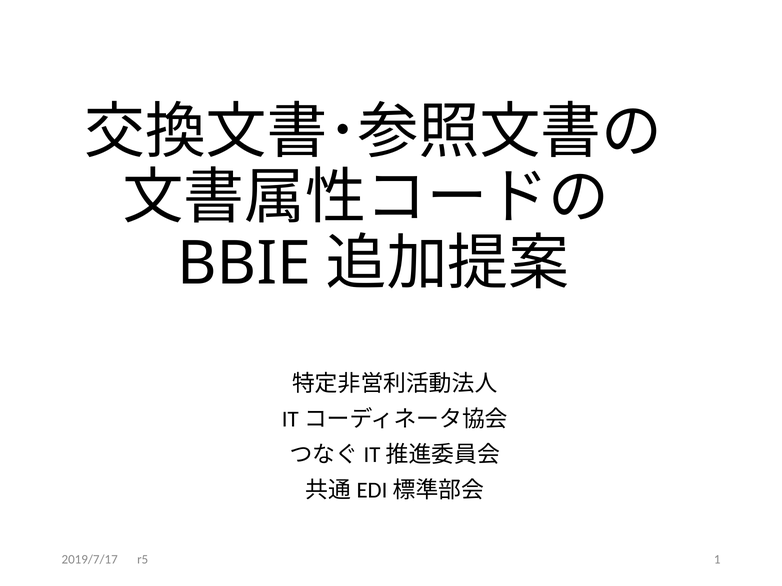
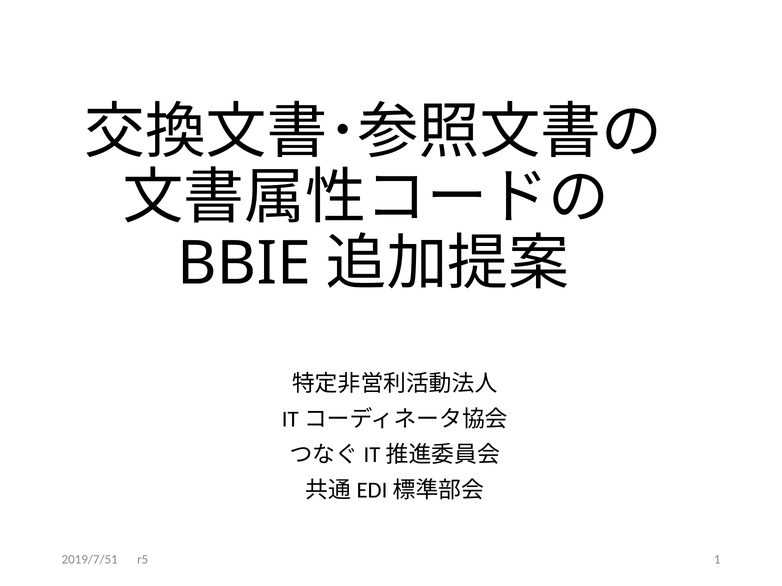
2019/7/17: 2019/7/17 -> 2019/7/51
